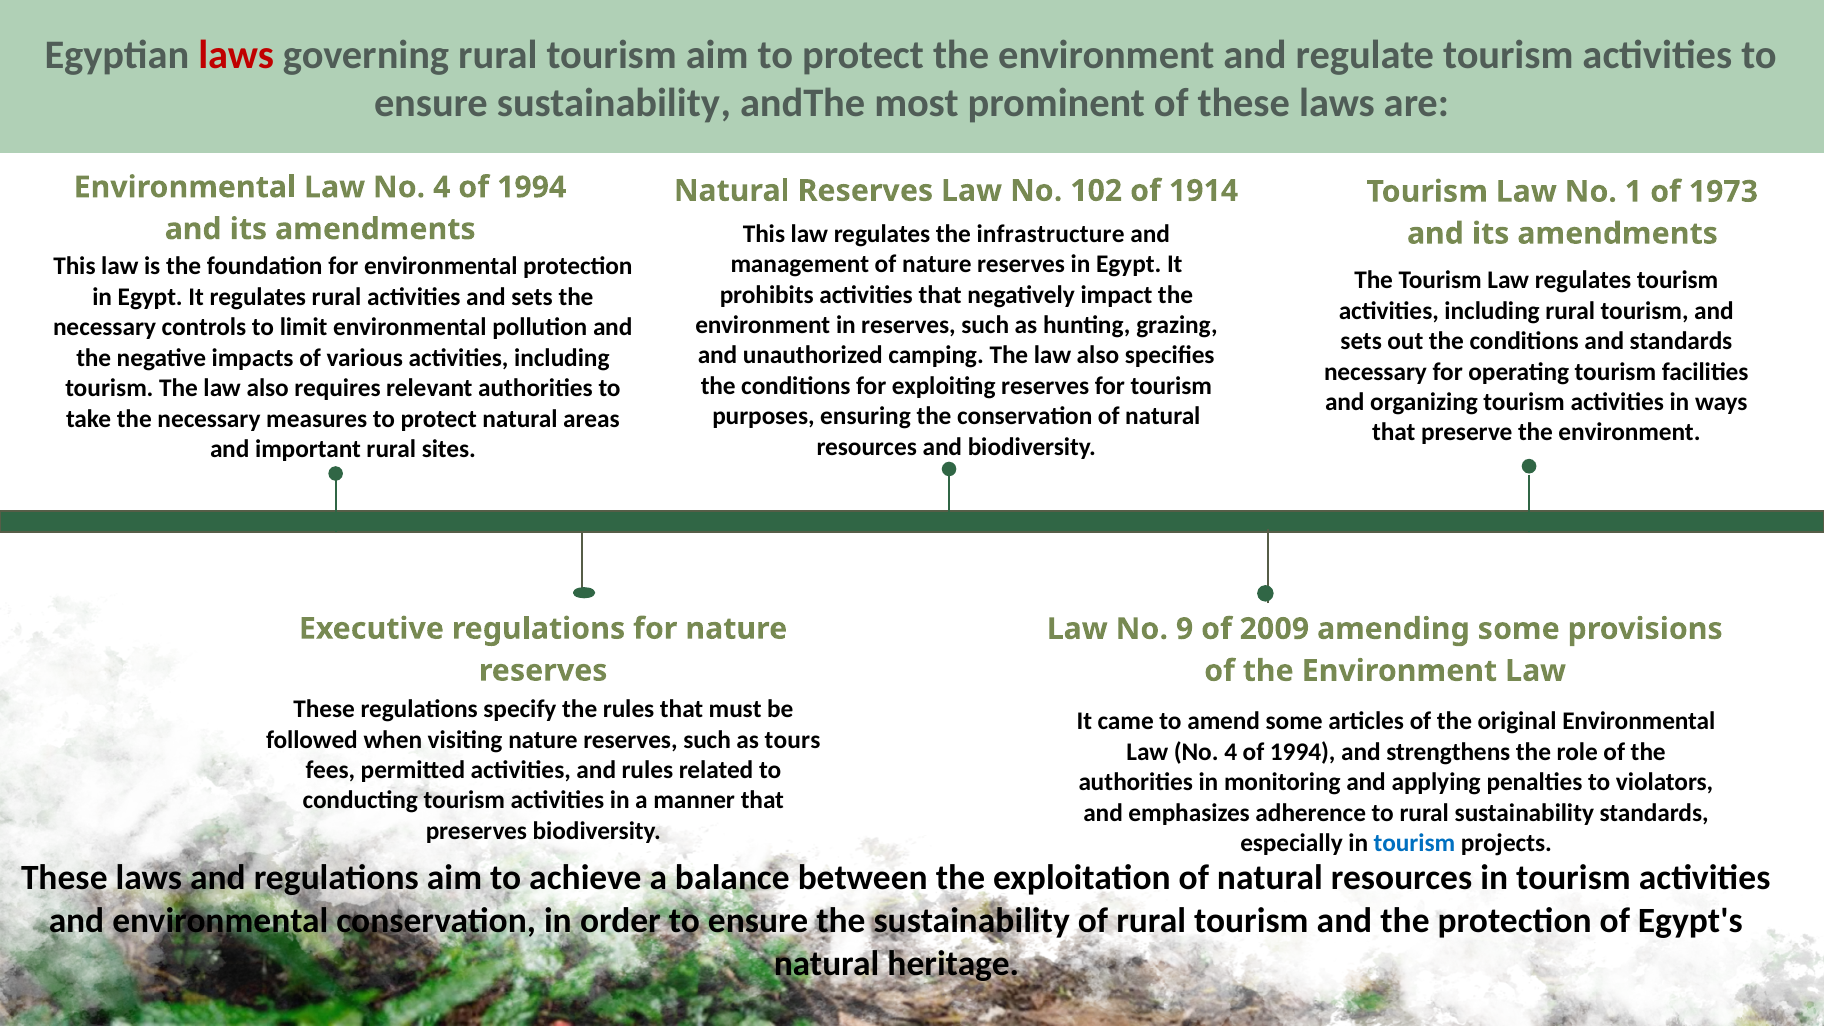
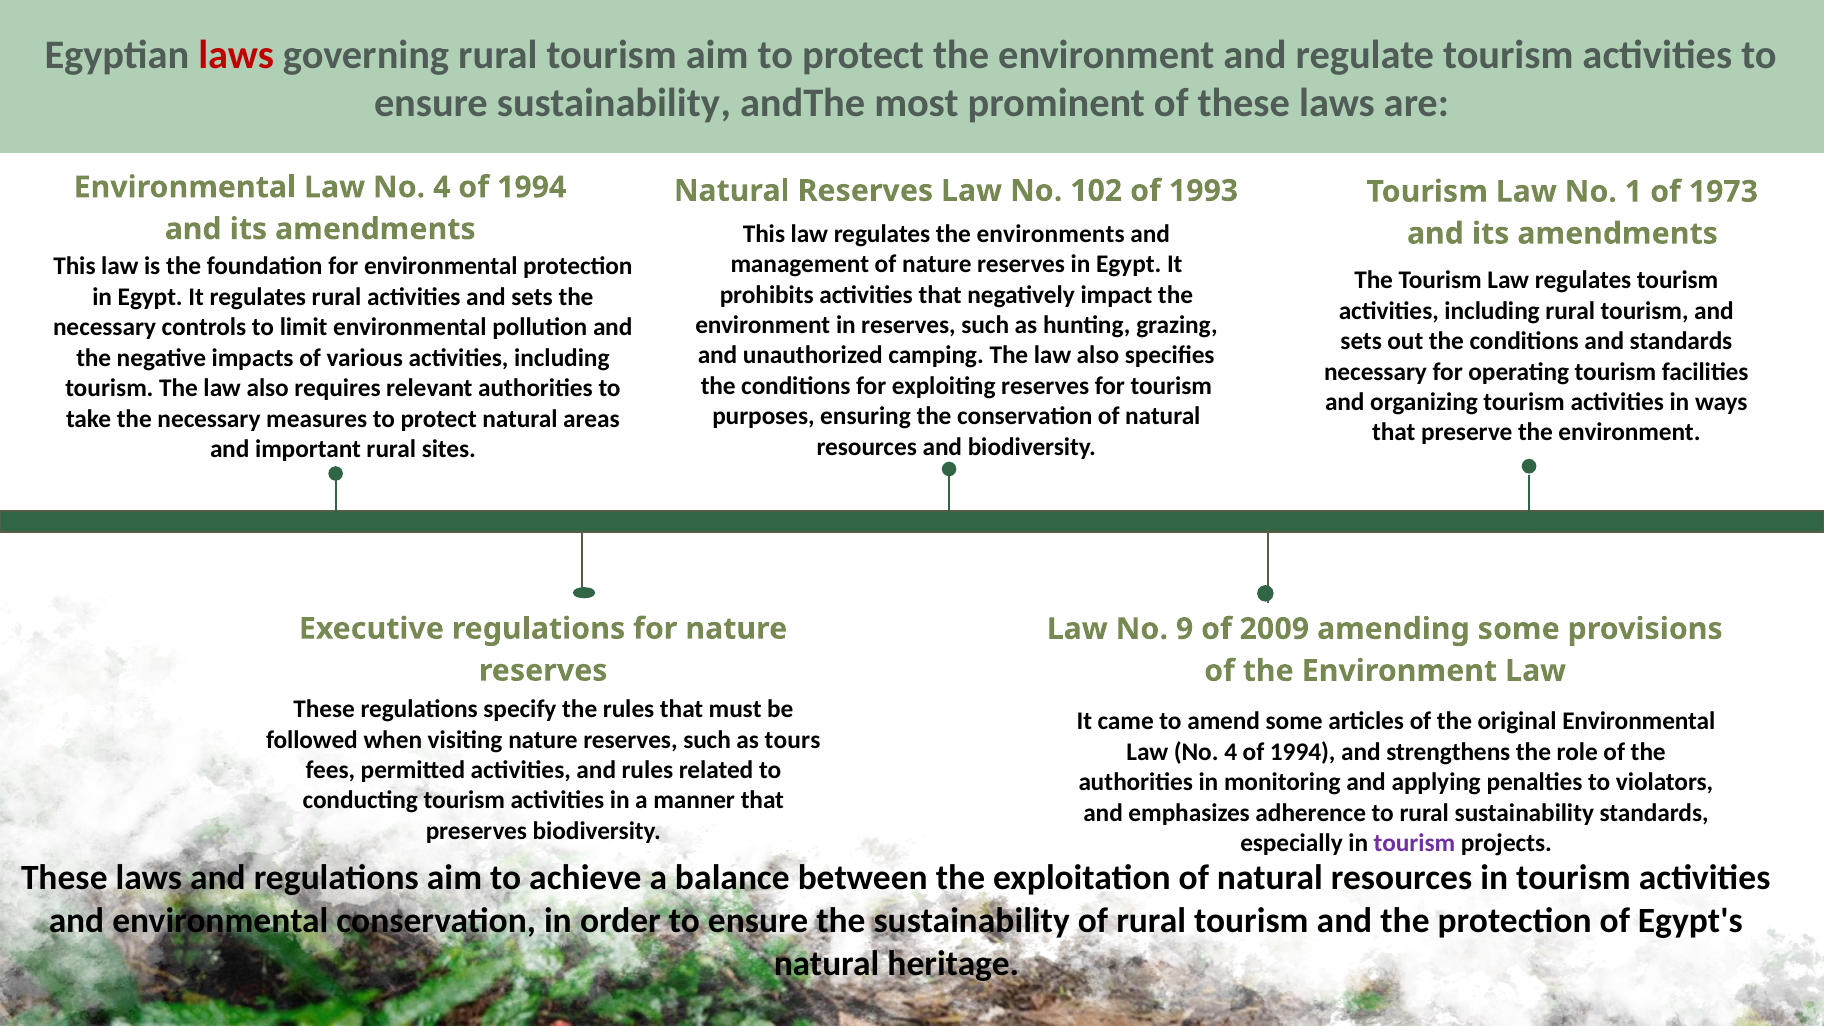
1914: 1914 -> 1993
infrastructure: infrastructure -> environments
tourism at (1414, 843) colour: blue -> purple
